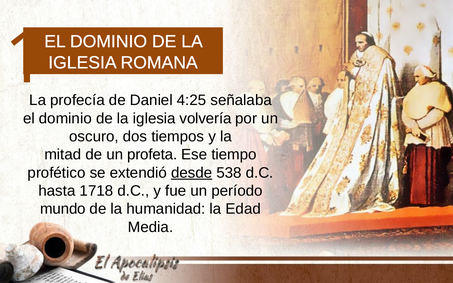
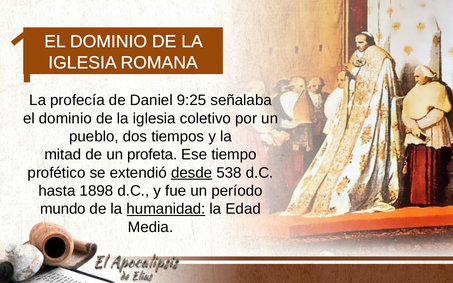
4:25: 4:25 -> 9:25
volvería: volvería -> coletivo
oscuro: oscuro -> pueblo
1718: 1718 -> 1898
humanidad underline: none -> present
